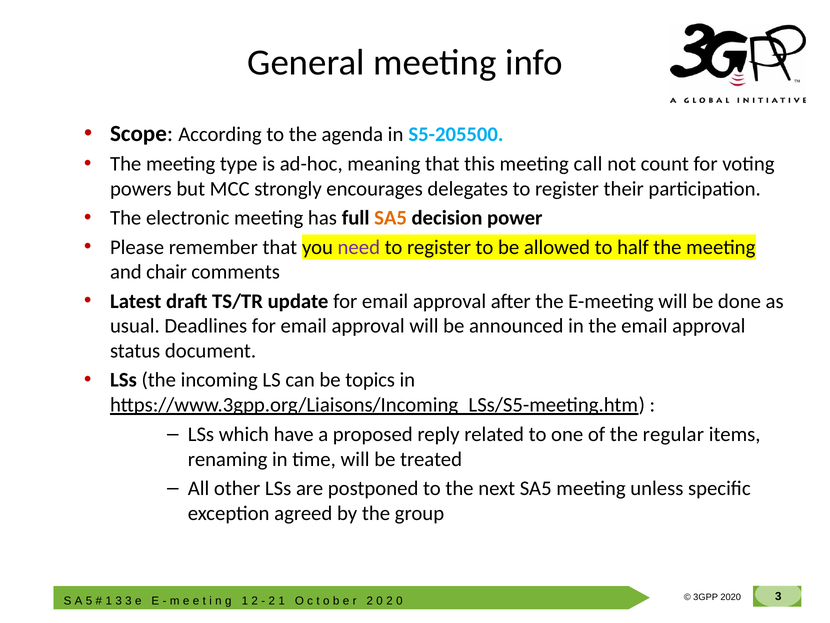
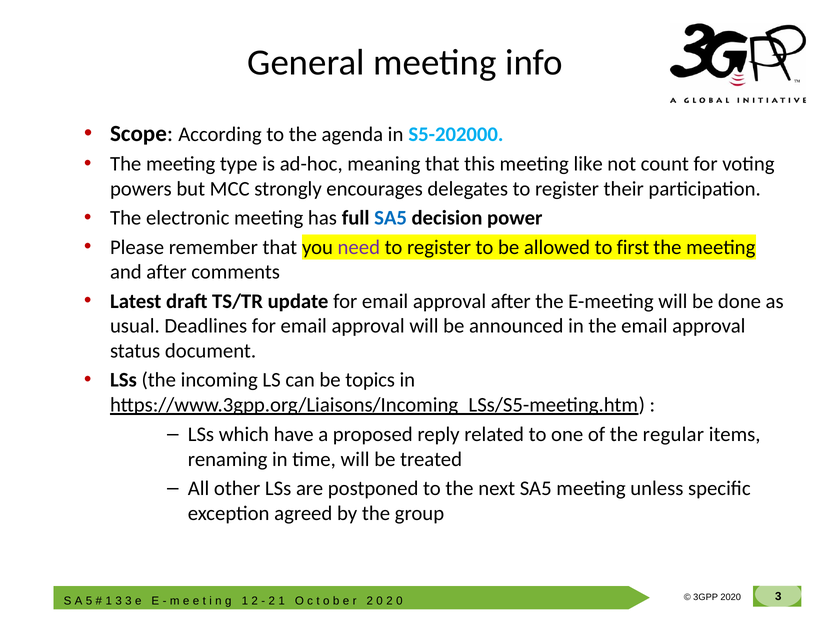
S5-205500: S5-205500 -> S5-202000
call: call -> like
SA5 at (391, 218) colour: orange -> blue
half: half -> first
and chair: chair -> after
